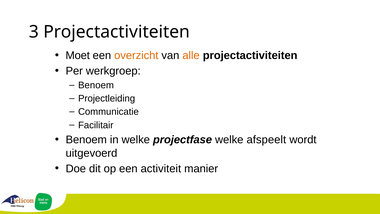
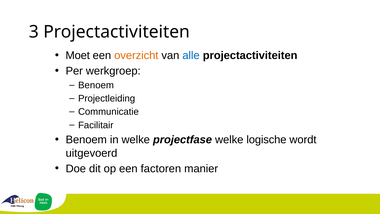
alle colour: orange -> blue
afspeelt: afspeelt -> logische
activiteit: activiteit -> factoren
